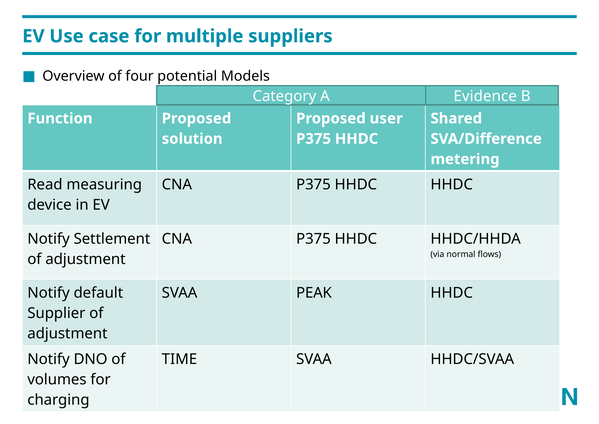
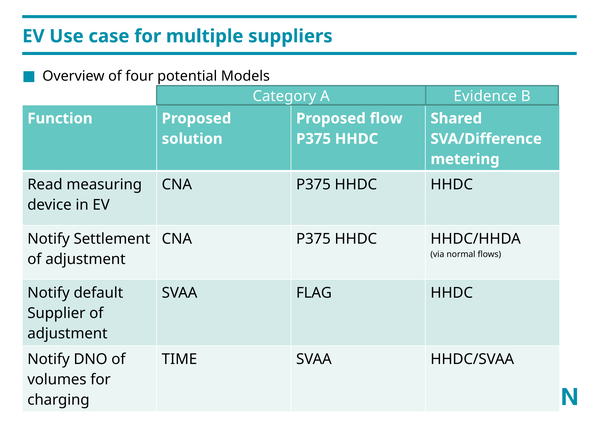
user: user -> flow
PEAK: PEAK -> FLAG
